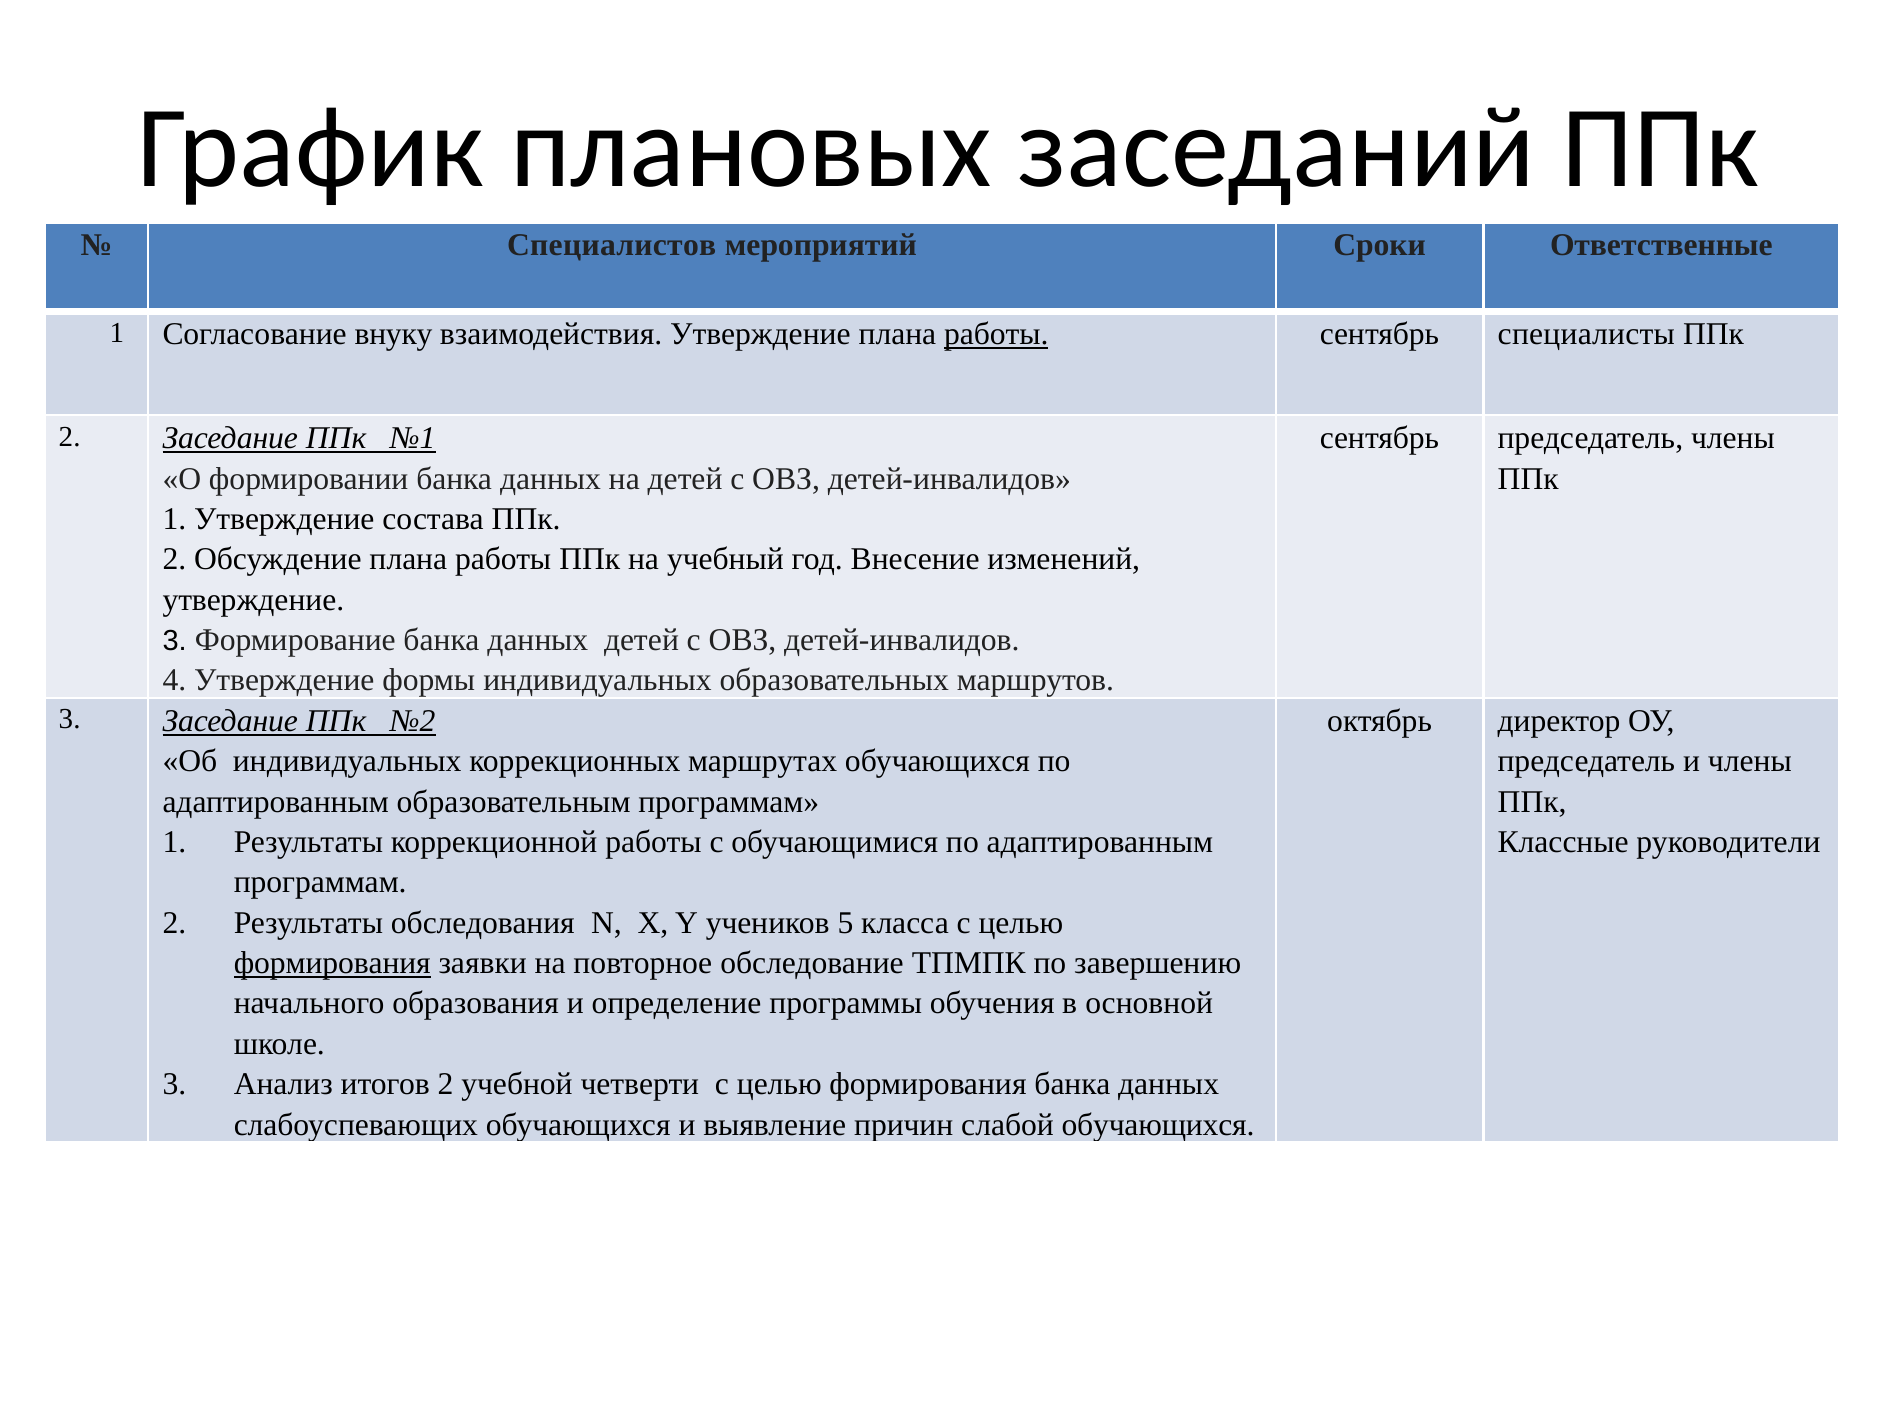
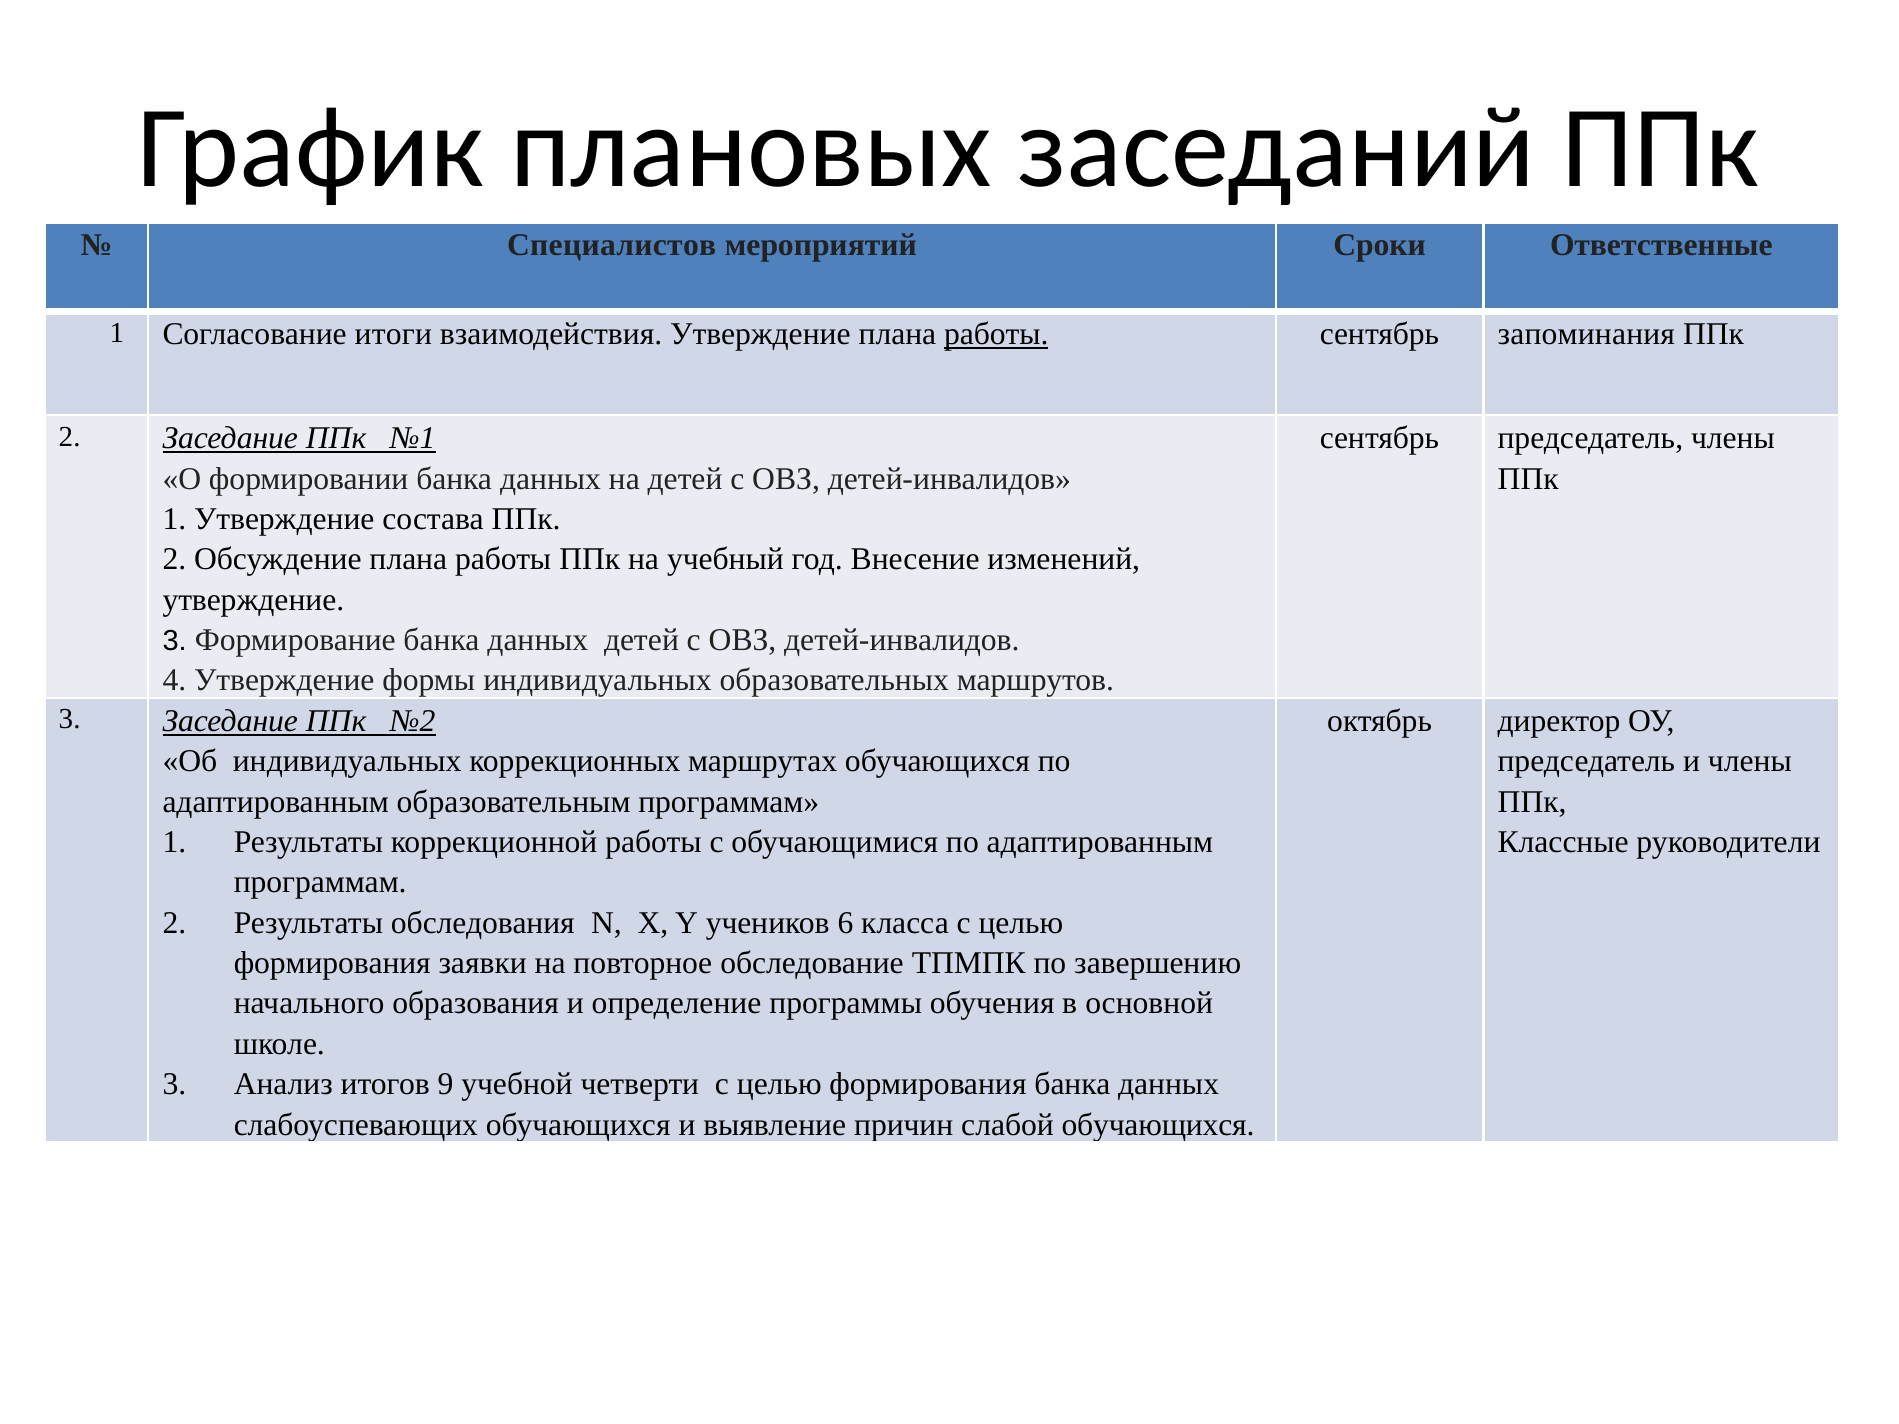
внуку: внуку -> итоги
специалисты: специалисты -> запоминания
5: 5 -> 6
формирования at (332, 963) underline: present -> none
итогов 2: 2 -> 9
